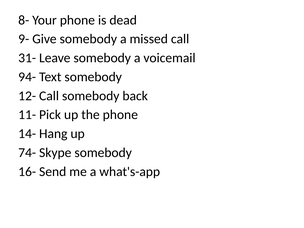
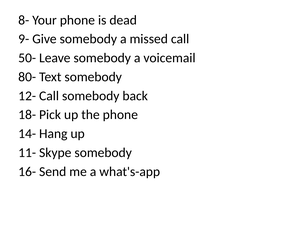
31-: 31- -> 50-
94-: 94- -> 80-
11-: 11- -> 18-
74-: 74- -> 11-
